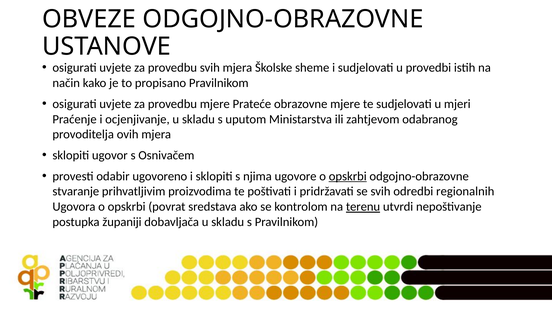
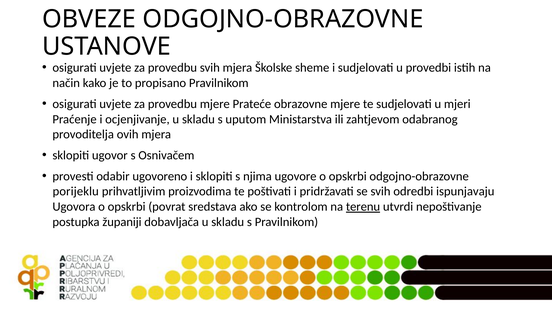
opskrbi at (348, 176) underline: present -> none
stvaranje: stvaranje -> porijeklu
regionalnih: regionalnih -> ispunjavaju
